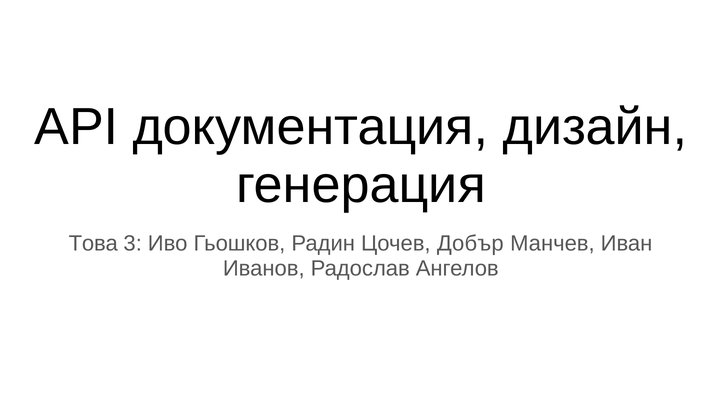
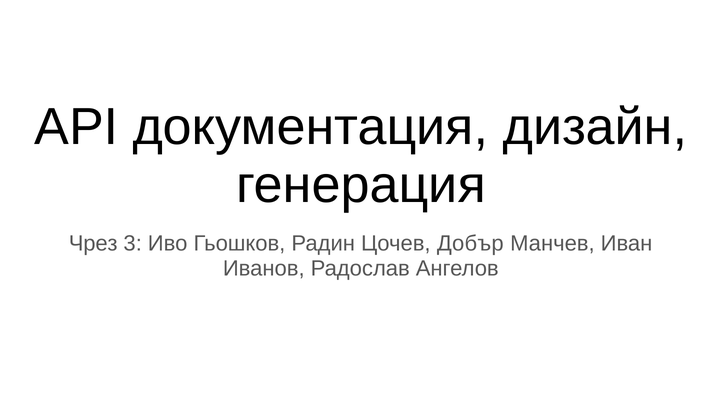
Това: Това -> Чрез
